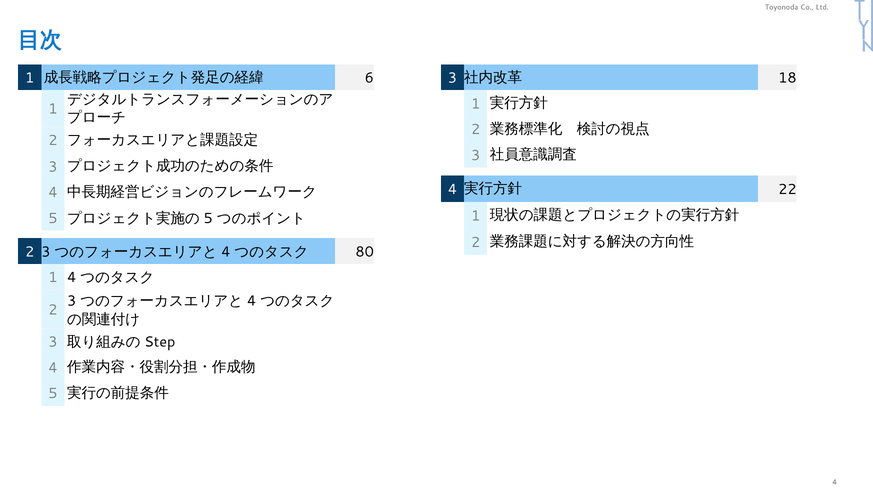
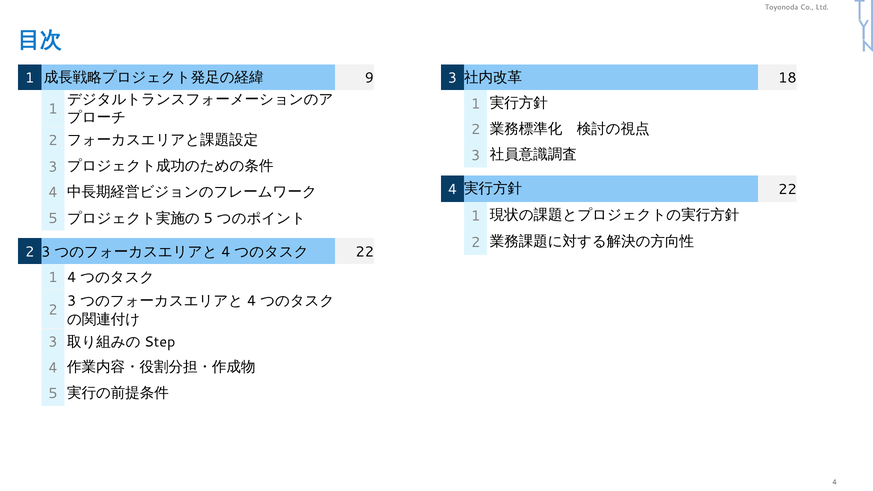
6: 6 -> 9
80 at (365, 252): 80 -> 22
